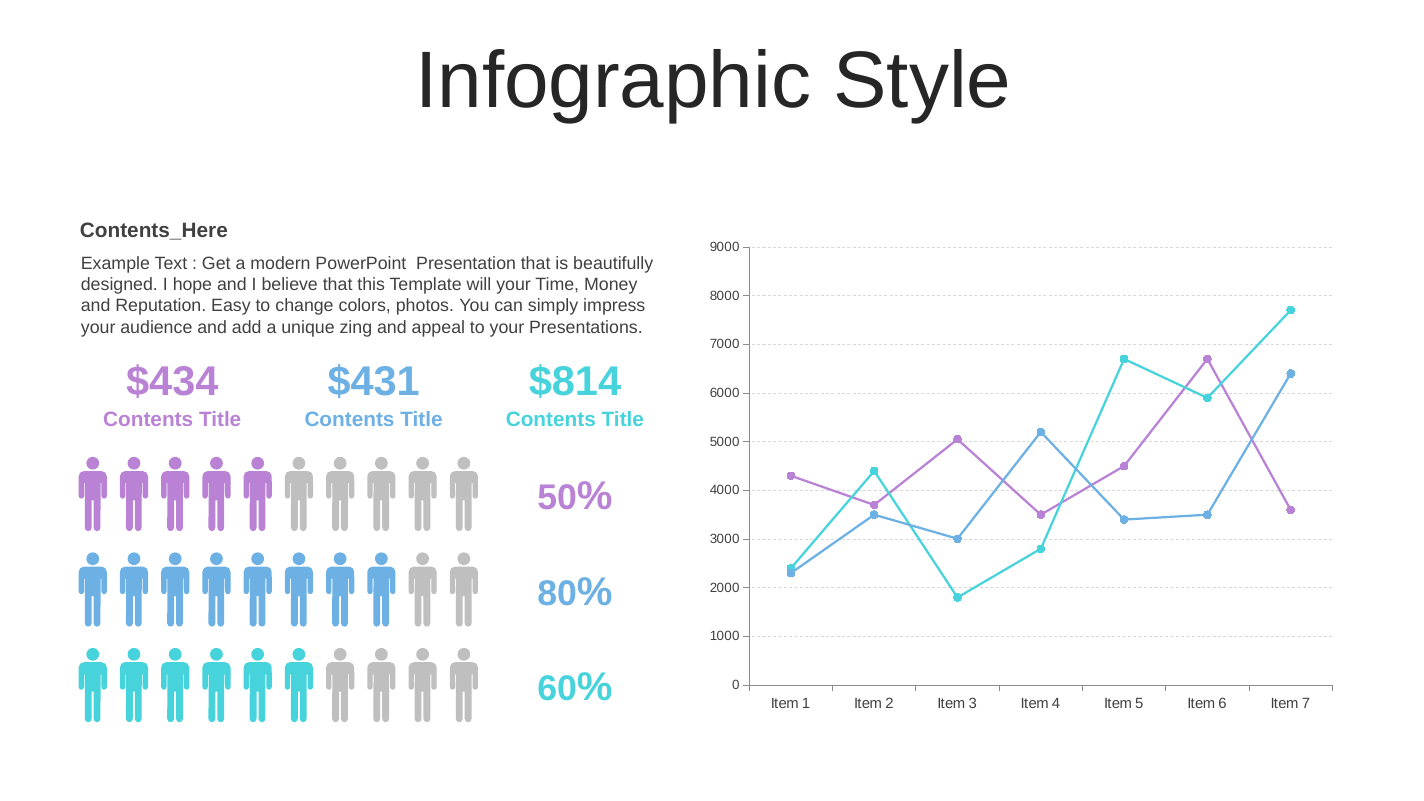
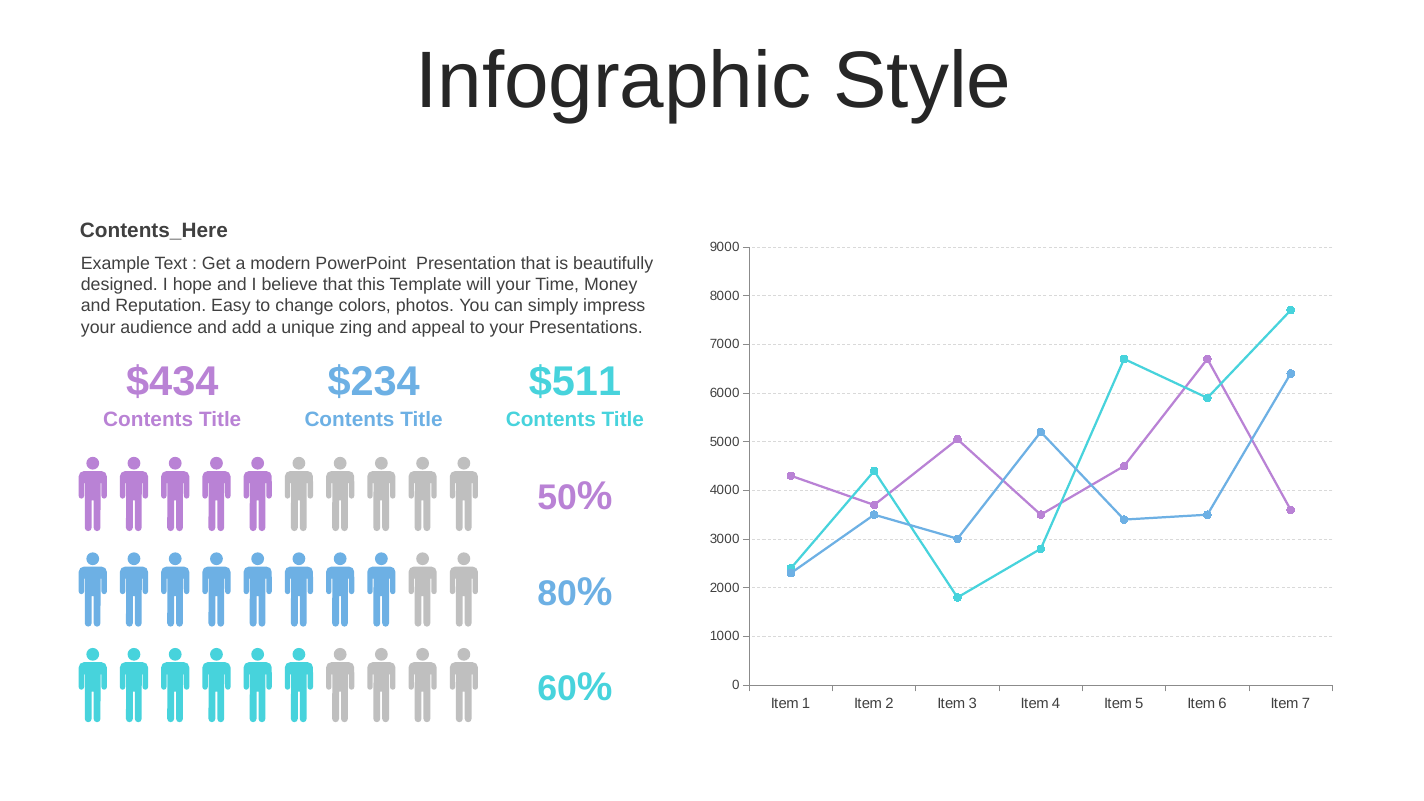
$431: $431 -> $234
$814: $814 -> $511
